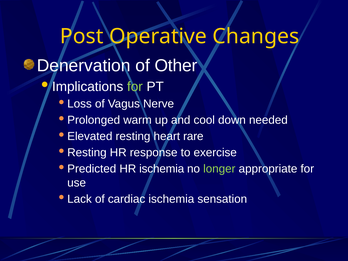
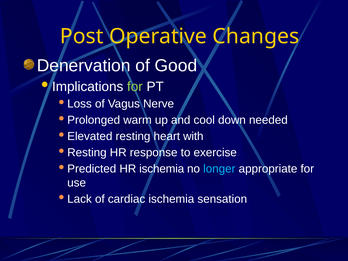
Other: Other -> Good
rare: rare -> with
longer colour: light green -> light blue
